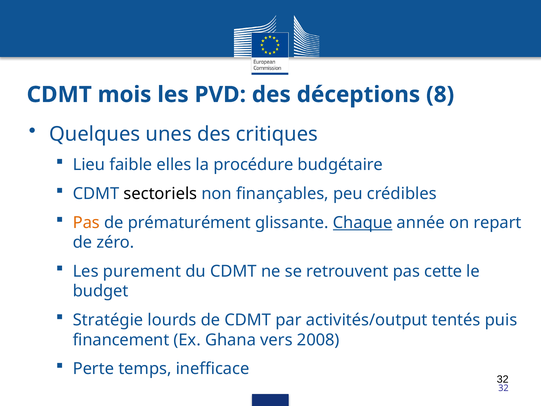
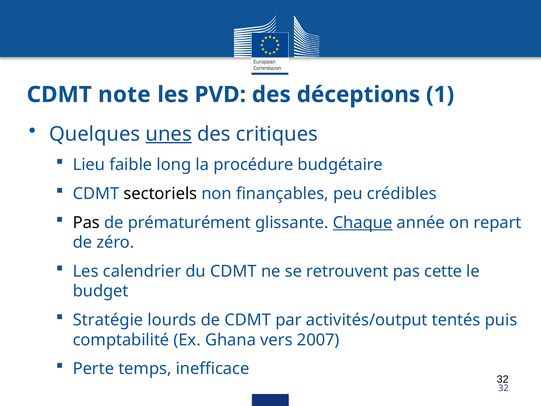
mois: mois -> note
8: 8 -> 1
unes underline: none -> present
elles: elles -> long
Pas at (86, 222) colour: orange -> black
purement: purement -> calendrier
financement: financement -> comptabilité
2008: 2008 -> 2007
